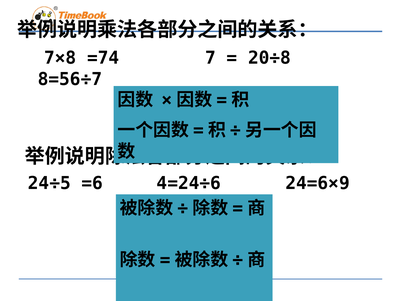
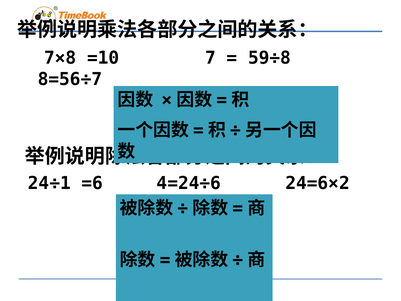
=74: =74 -> =10
20÷8: 20÷8 -> 59÷8
24÷5: 24÷5 -> 24÷1
24=6×9: 24=6×9 -> 24=6×2
